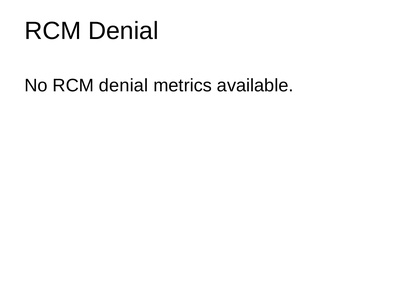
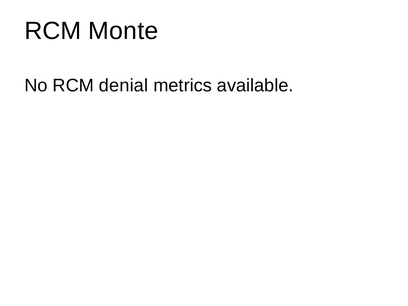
Denial at (123, 31): Denial -> Monte
